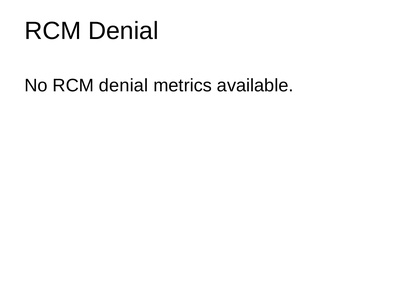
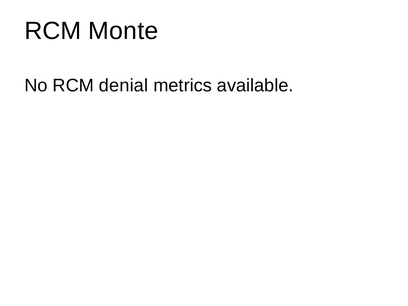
Denial at (123, 31): Denial -> Monte
